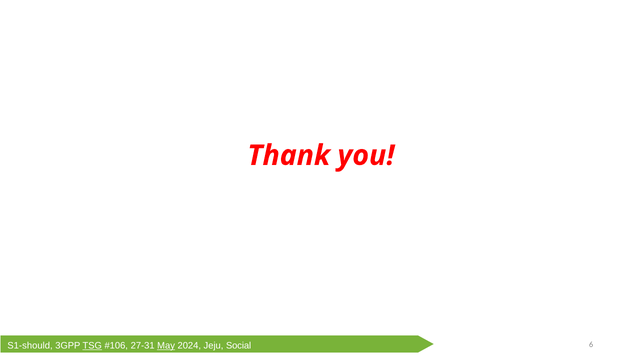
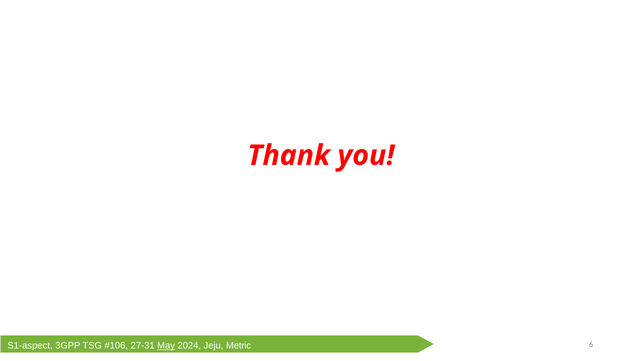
S1-should: S1-should -> S1-aspect
TSG underline: present -> none
Social: Social -> Metric
